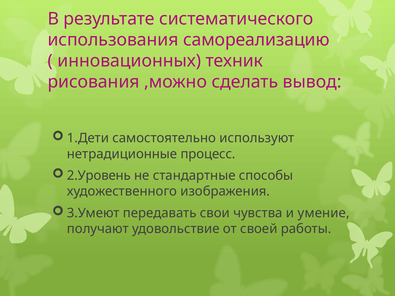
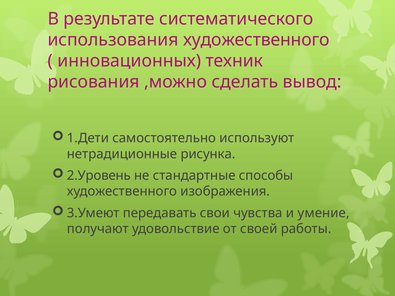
использования самореализацию: самореализацию -> художественного
процесс: процесс -> рисунка
